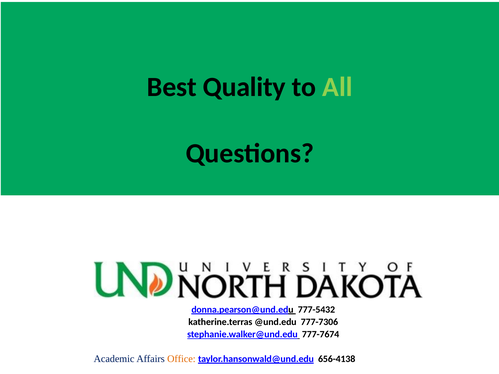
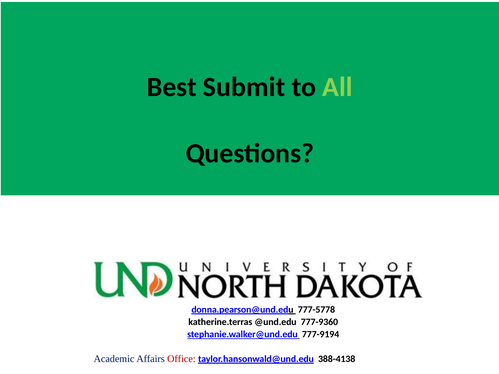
Quality: Quality -> Submit
777-5432: 777-5432 -> 777-5778
777-7306: 777-7306 -> 777-9360
777-7674: 777-7674 -> 777-9194
Office colour: orange -> red
656-4138: 656-4138 -> 388-4138
